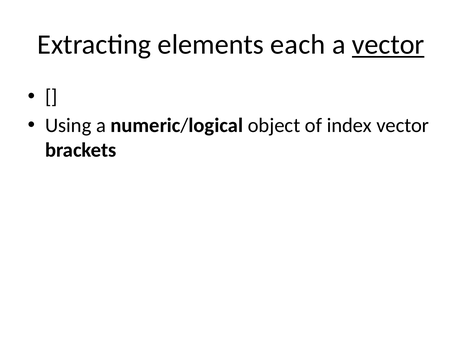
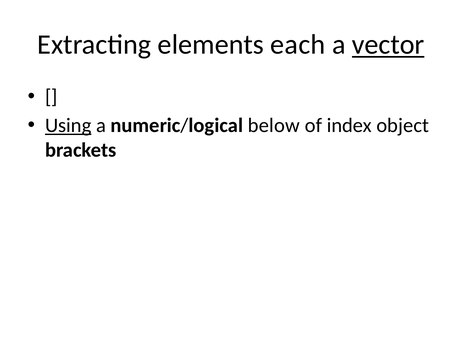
Using underline: none -> present
object: object -> below
index vector: vector -> object
